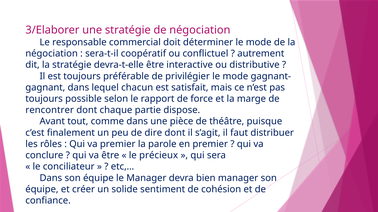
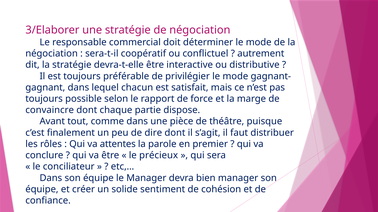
rencontrer: rencontrer -> convaincre
va premier: premier -> attentes
